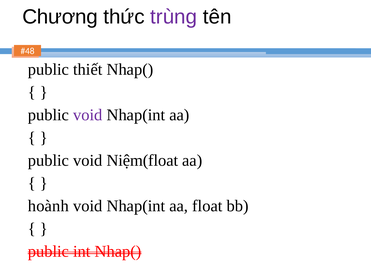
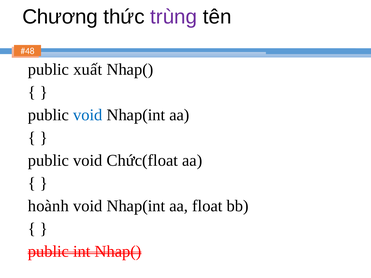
thiết: thiết -> xuất
void at (88, 115) colour: purple -> blue
Niệm(float: Niệm(float -> Chức(float
